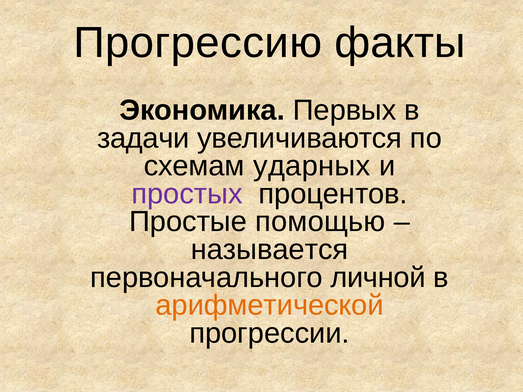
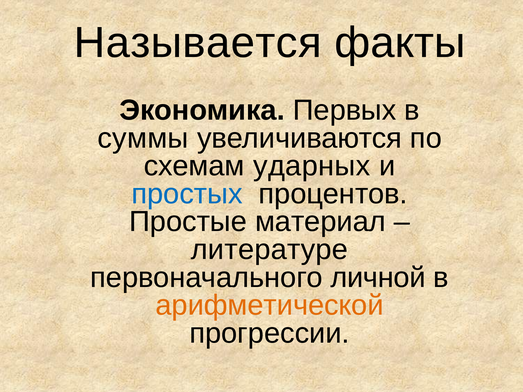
Прогрессию: Прогрессию -> Называется
задачи: задачи -> суммы
простых colour: purple -> blue
помощью: помощью -> материал
называется: называется -> литературе
